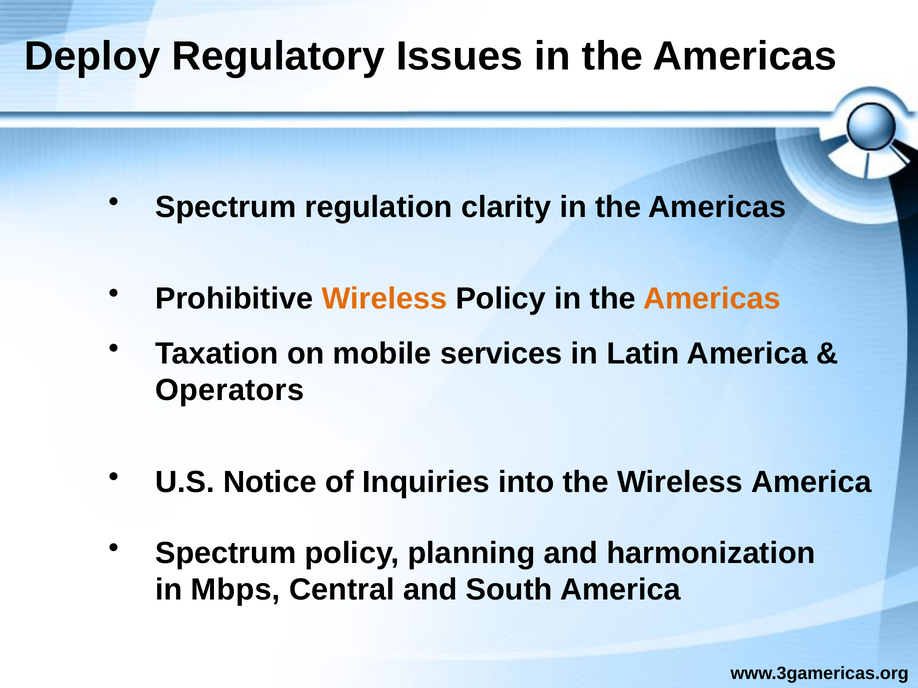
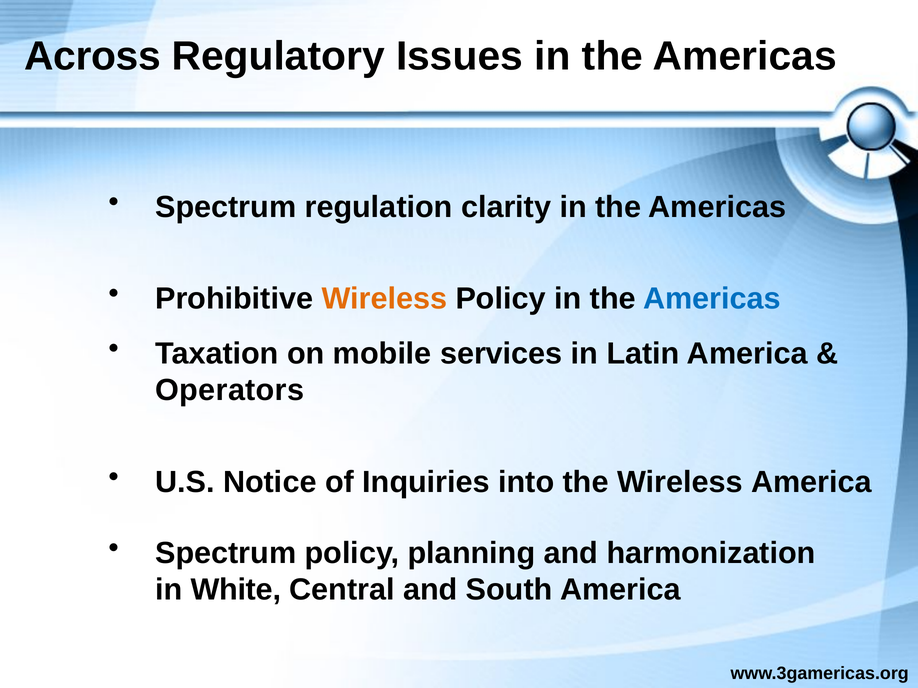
Deploy: Deploy -> Across
Americas at (712, 299) colour: orange -> blue
Mbps: Mbps -> White
